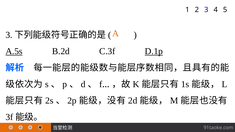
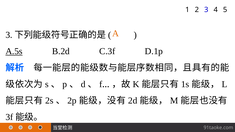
D.1p underline: present -> none
